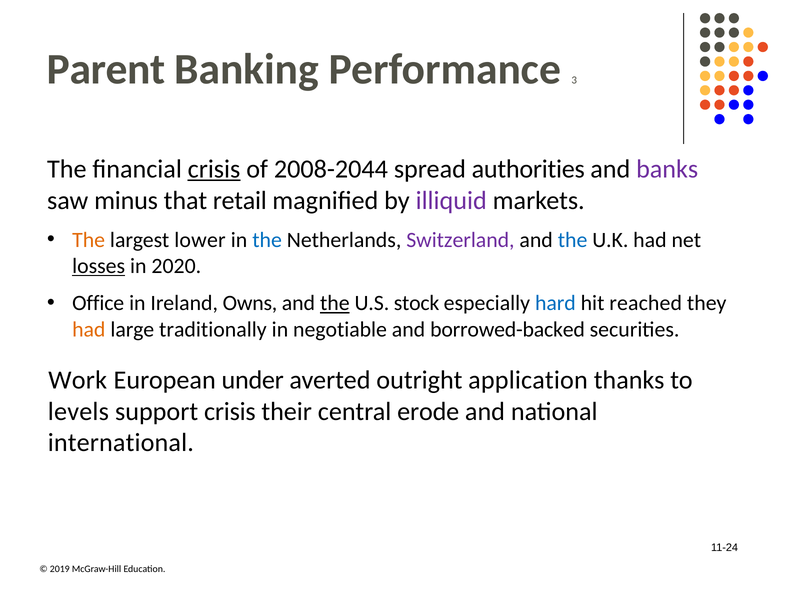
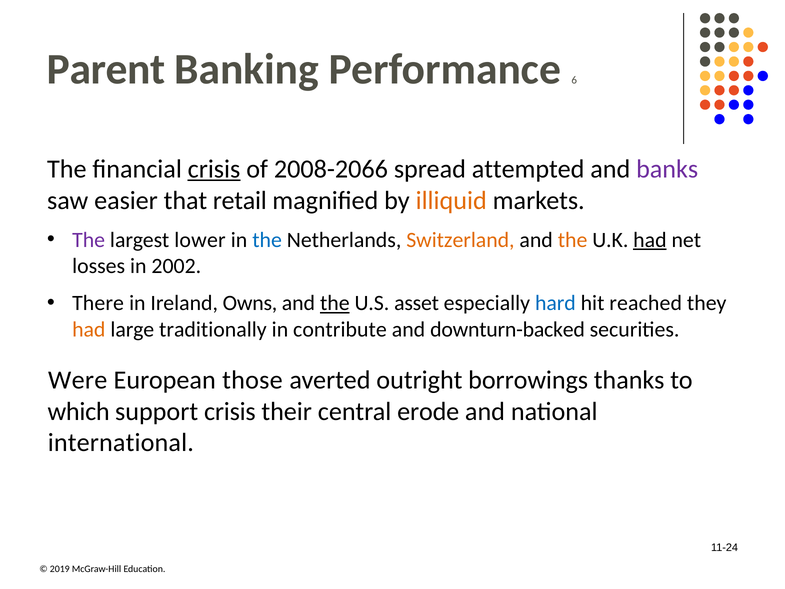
3: 3 -> 6
2008-2044: 2008-2044 -> 2008-2066
authorities: authorities -> attempted
minus: minus -> easier
illiquid colour: purple -> orange
The at (89, 240) colour: orange -> purple
Switzerland colour: purple -> orange
the at (573, 240) colour: blue -> orange
had at (650, 240) underline: none -> present
losses underline: present -> none
2020: 2020 -> 2002
Office: Office -> There
stock: stock -> asset
negotiable: negotiable -> contribute
borrowed-backed: borrowed-backed -> downturn-backed
Work: Work -> Were
under: under -> those
application: application -> borrowings
levels: levels -> which
